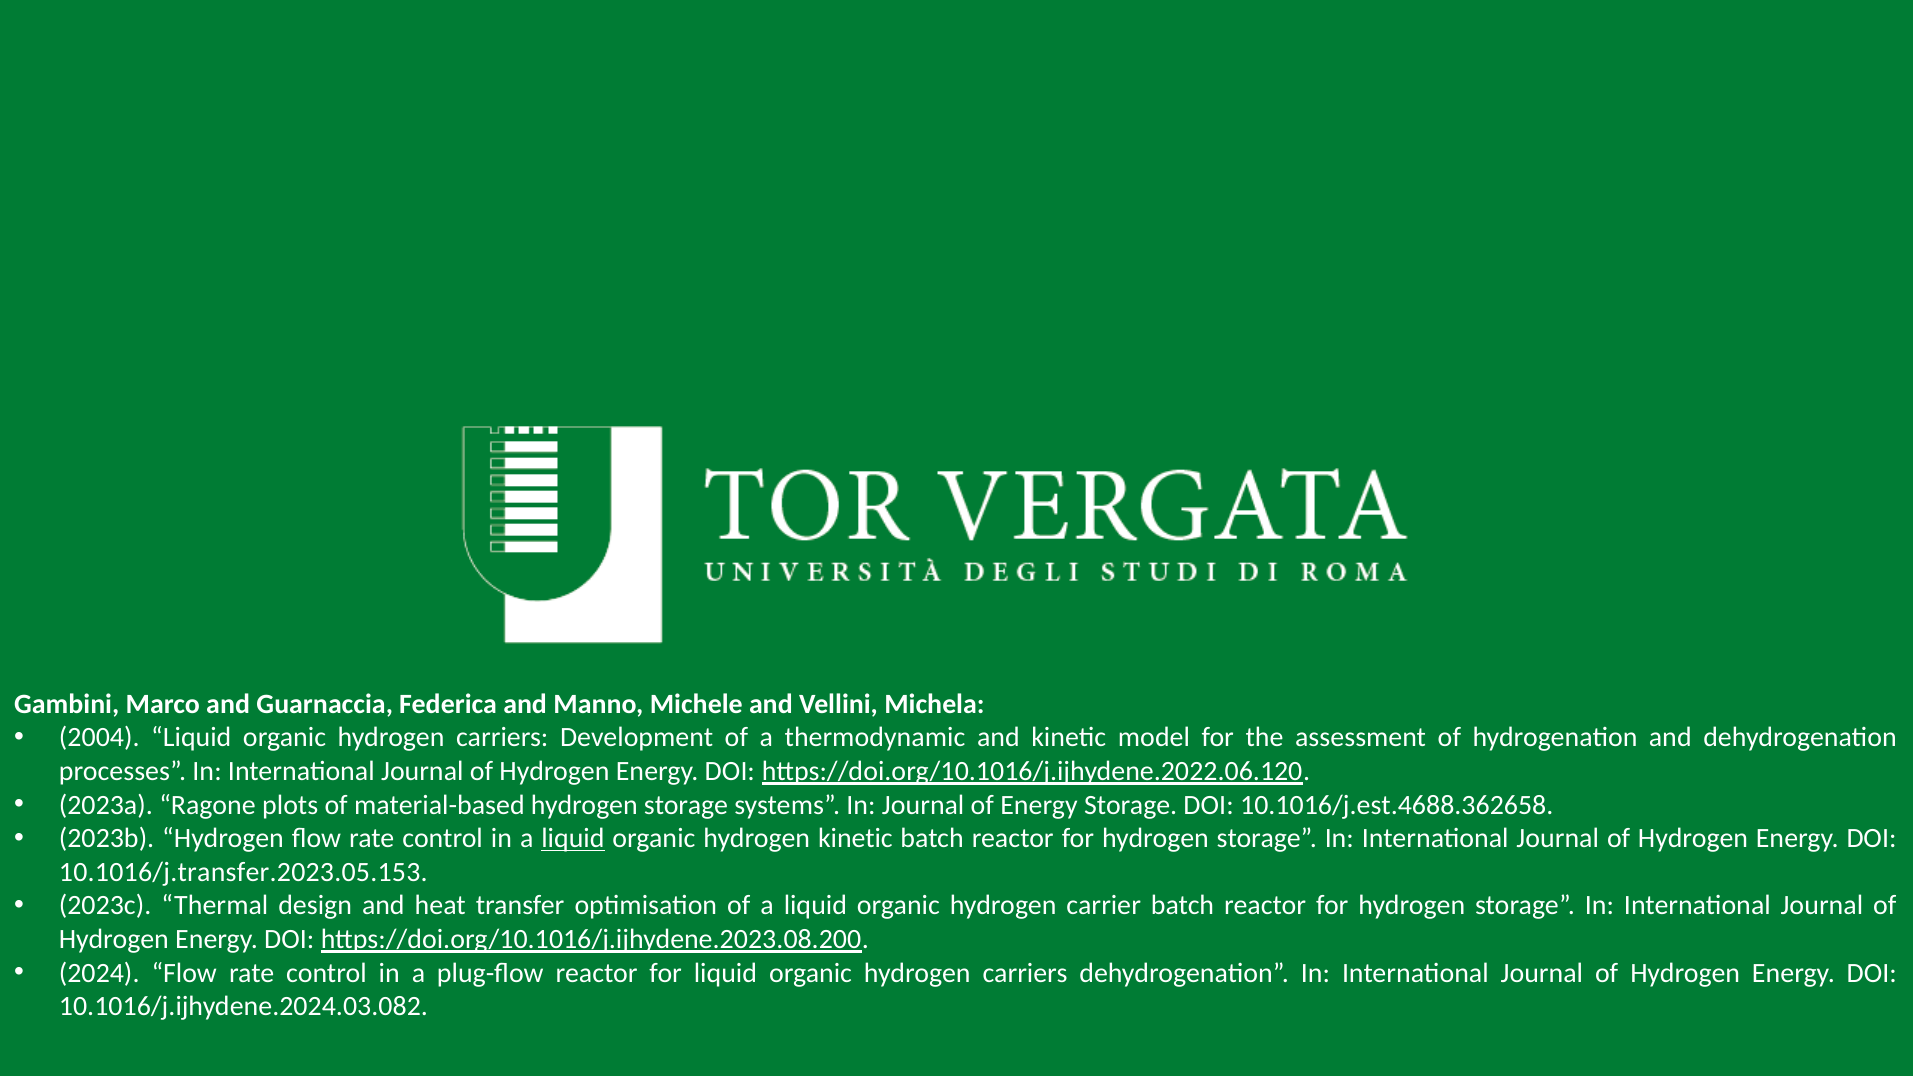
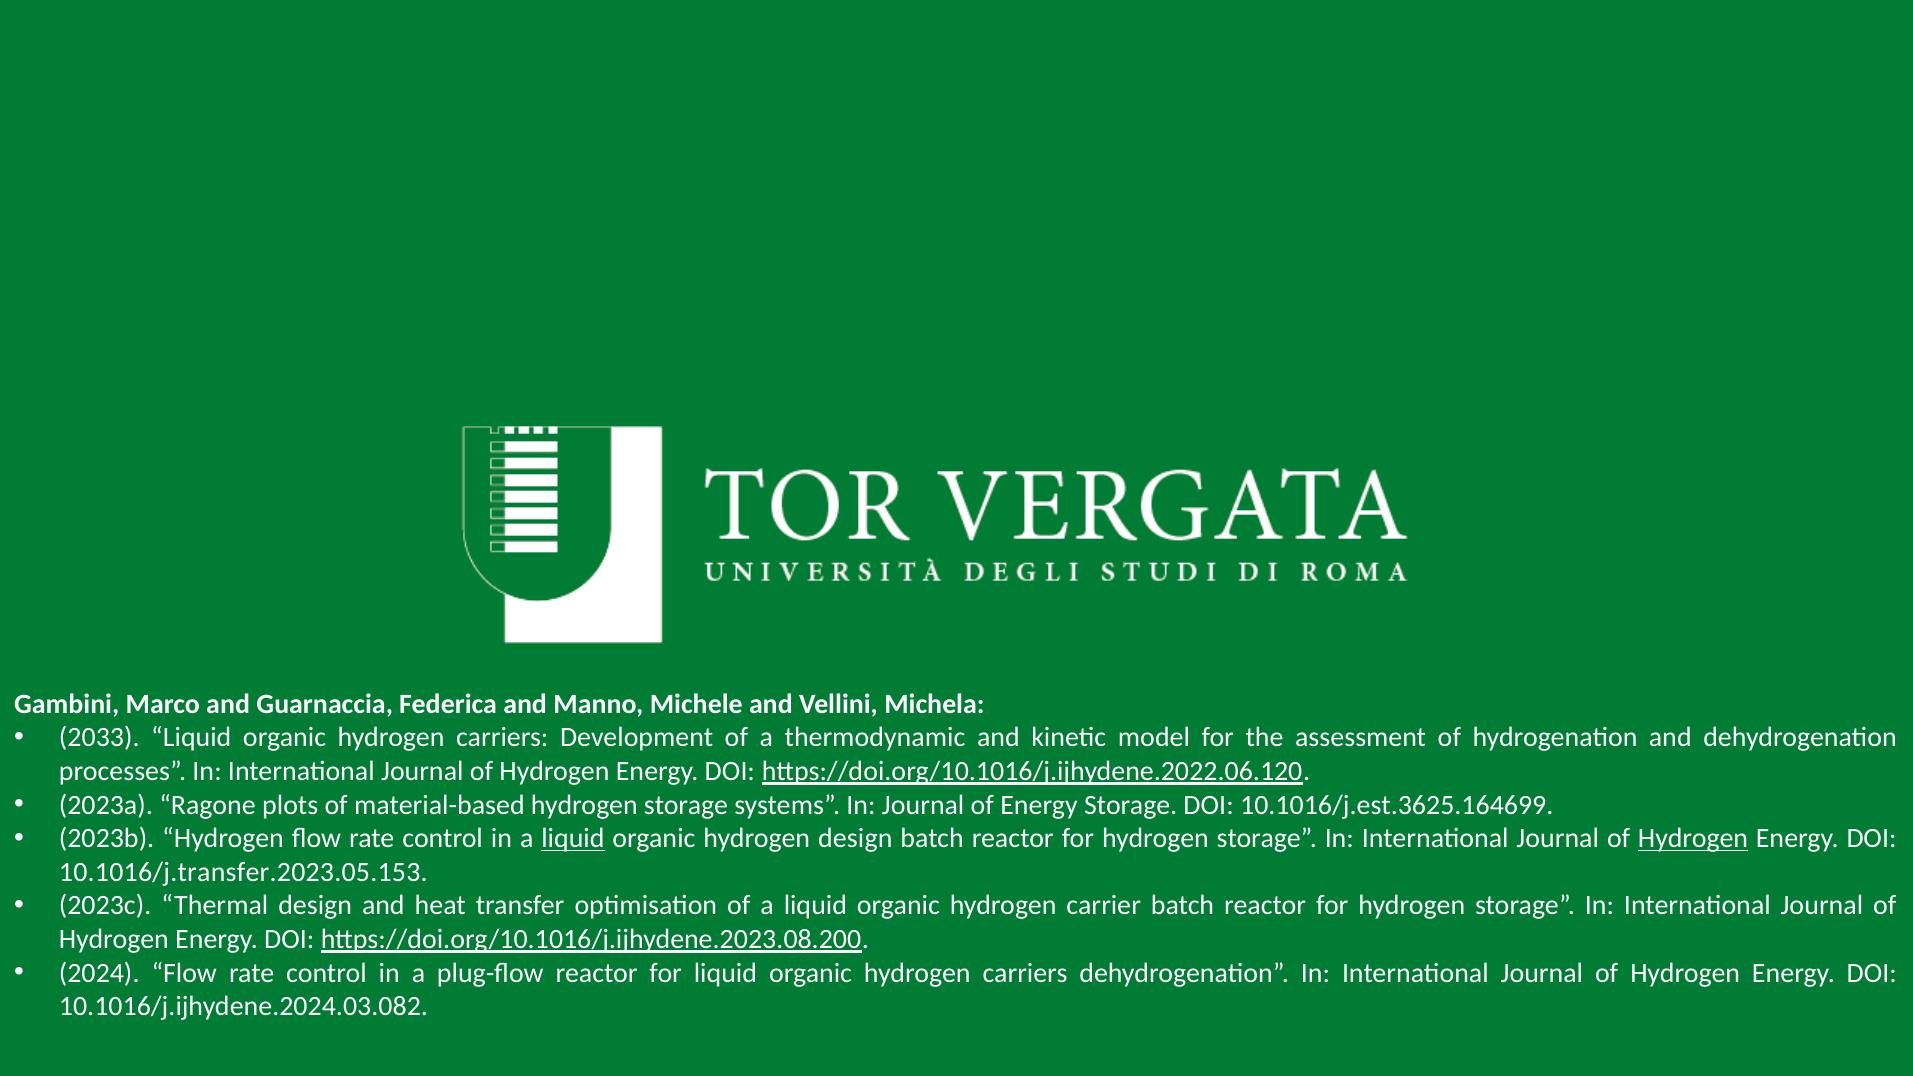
2004: 2004 -> 2033
10.1016/j.est.4688.362658: 10.1016/j.est.4688.362658 -> 10.1016/j.est.3625.164699
hydrogen kinetic: kinetic -> design
Hydrogen at (1693, 839) underline: none -> present
